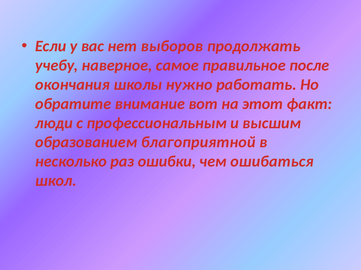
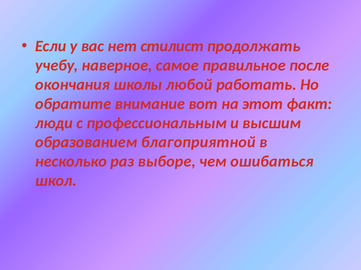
выборов: выборов -> стилист
нужно: нужно -> любой
ошибки: ошибки -> выборе
